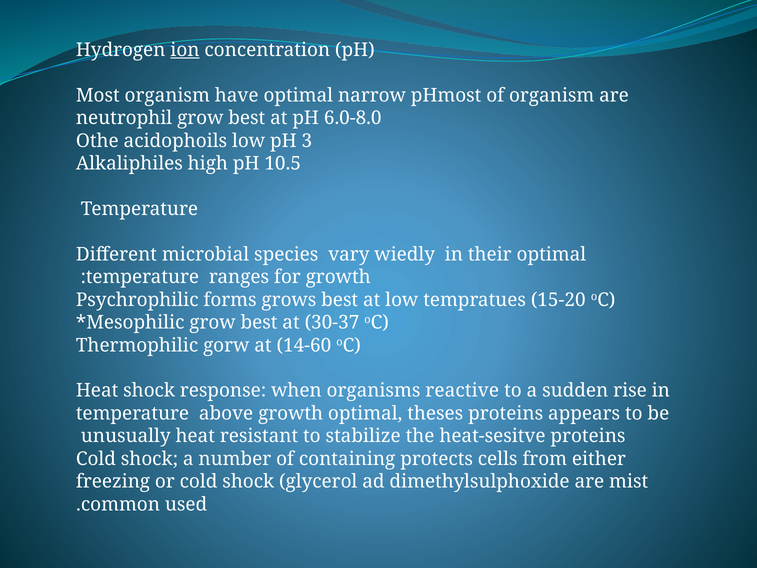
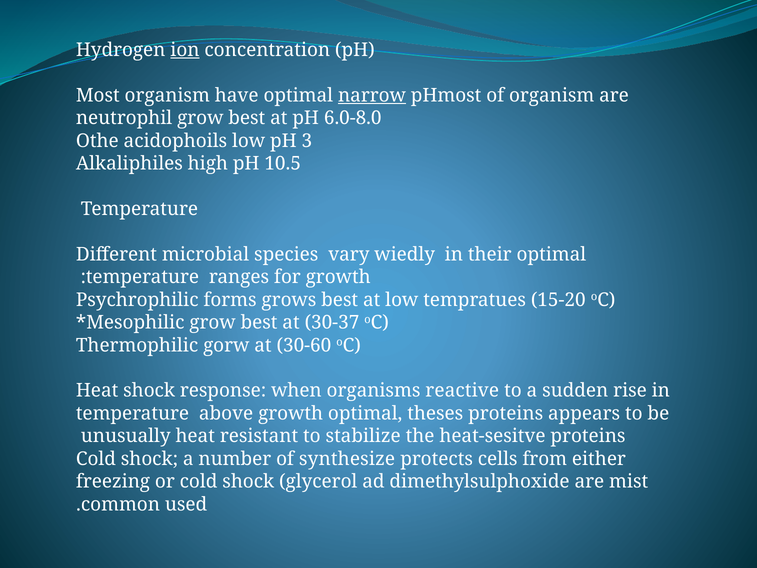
narrow underline: none -> present
14-60: 14-60 -> 30-60
containing: containing -> synthesize
